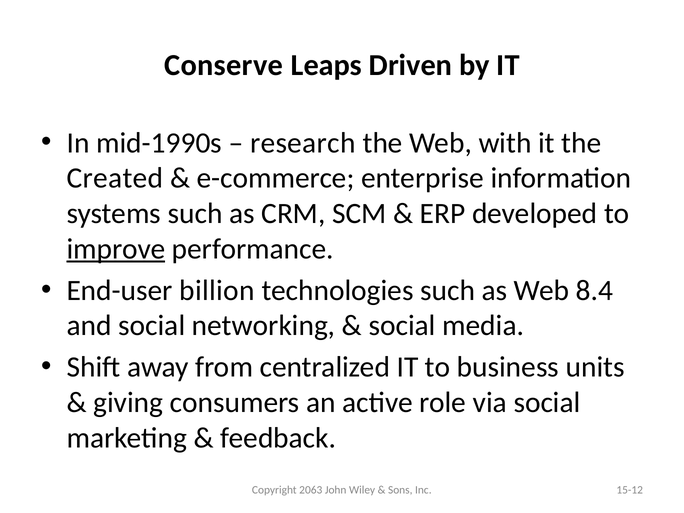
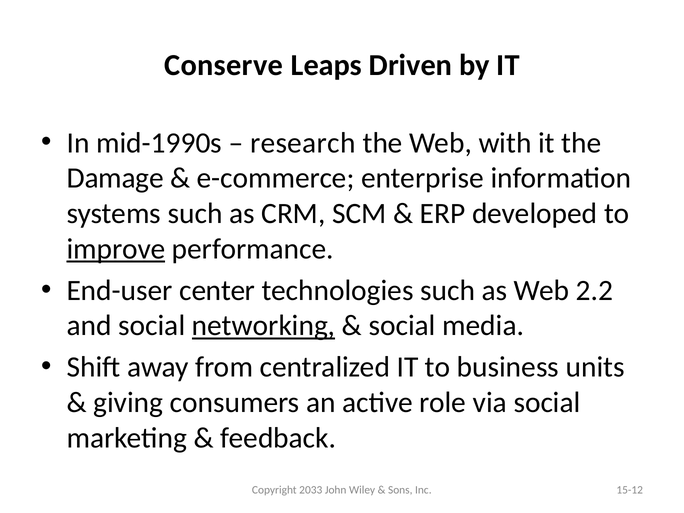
Created: Created -> Damage
billion: billion -> center
8.4: 8.4 -> 2.2
networking underline: none -> present
2063: 2063 -> 2033
